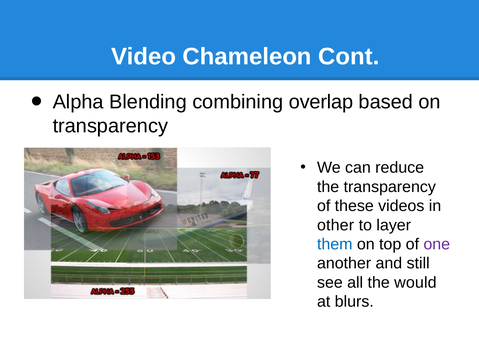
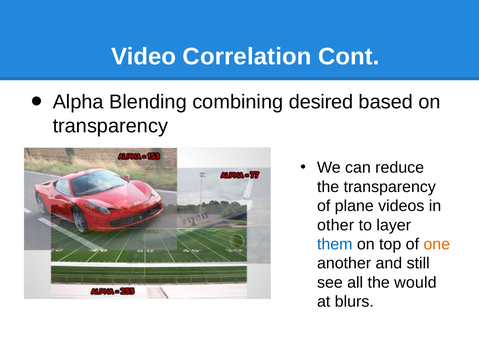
Chameleon: Chameleon -> Correlation
overlap: overlap -> desired
these: these -> plane
one colour: purple -> orange
